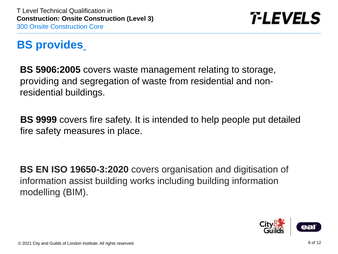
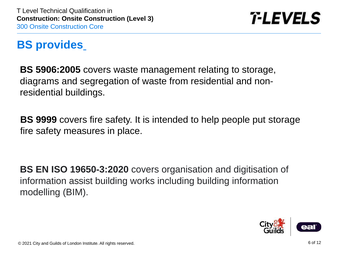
providing: providing -> diagrams
put detailed: detailed -> storage
